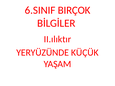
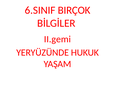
II.ılıktır: II.ılıktır -> II.gemi
KÜÇÜK: KÜÇÜK -> HUKUK
